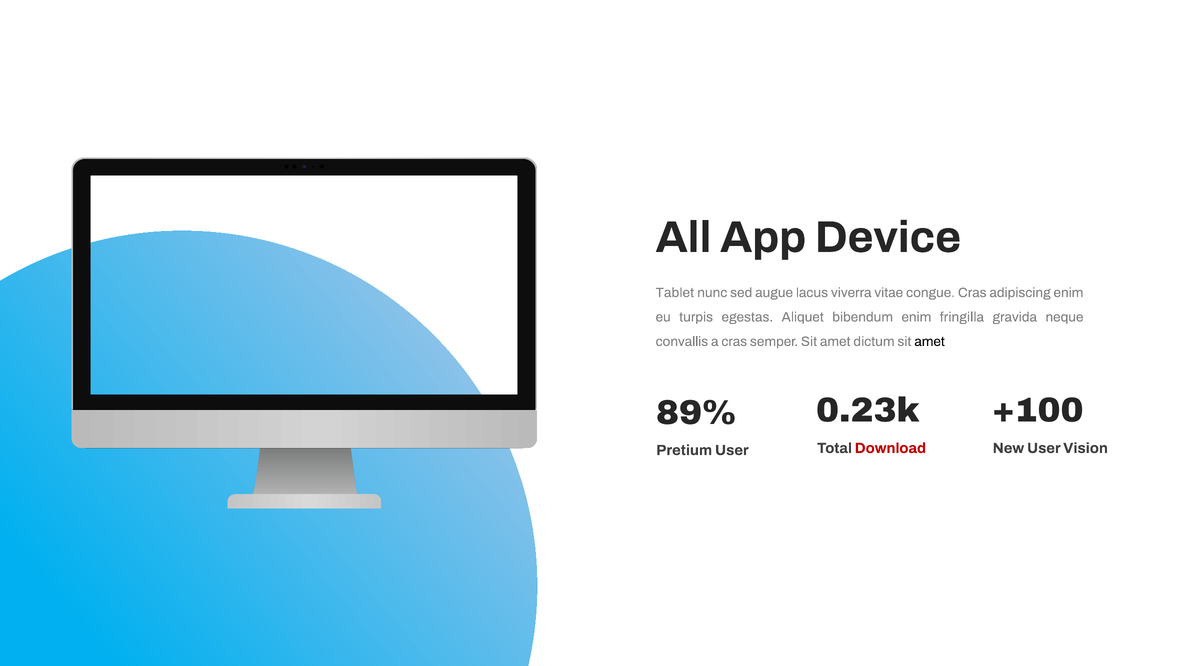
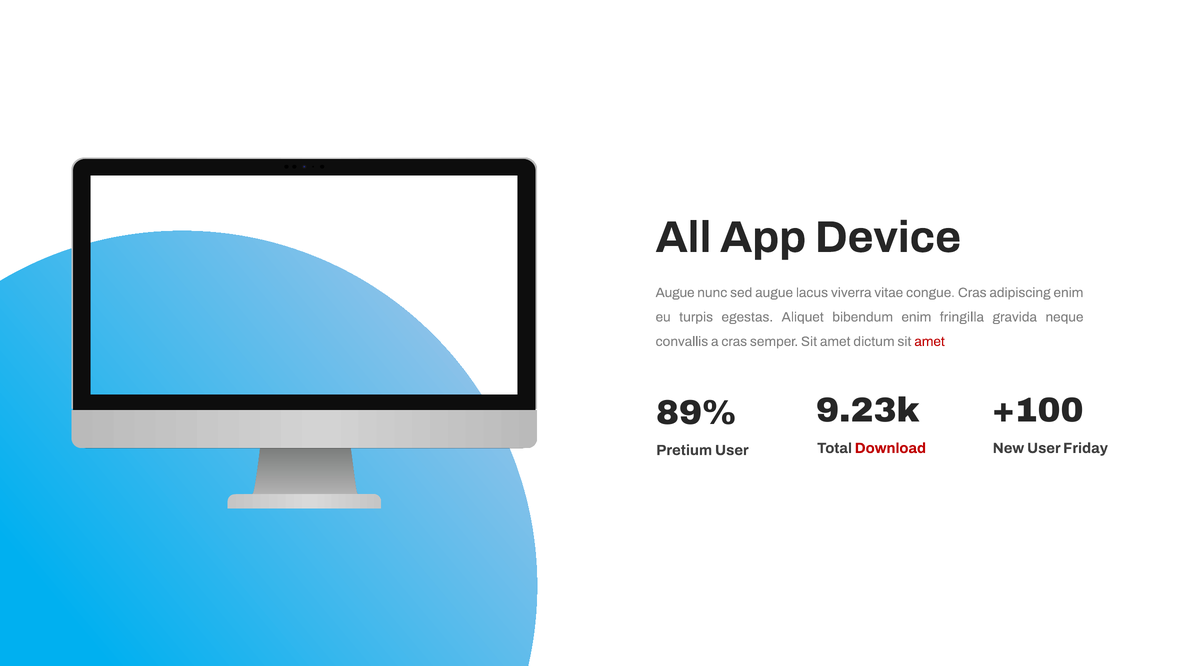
Tablet at (675, 293): Tablet -> Augue
amet at (930, 341) colour: black -> red
0.23k: 0.23k -> 9.23k
Vision: Vision -> Friday
